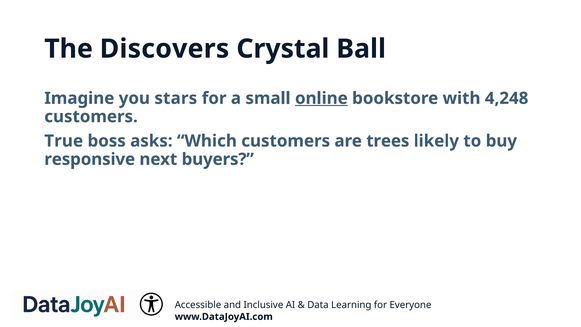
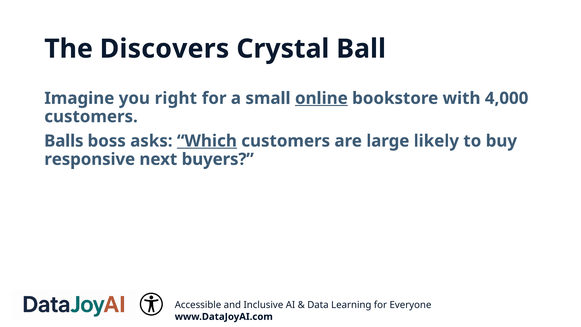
stars: stars -> right
4,248: 4,248 -> 4,000
True: True -> Balls
Which underline: none -> present
trees: trees -> large
